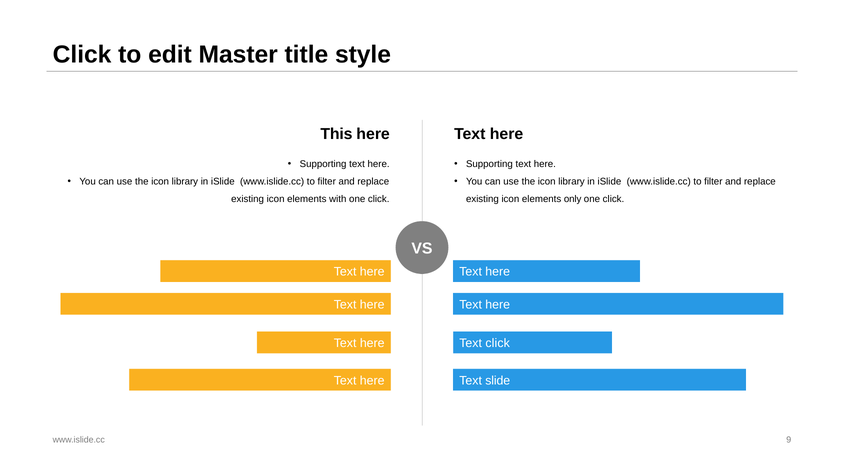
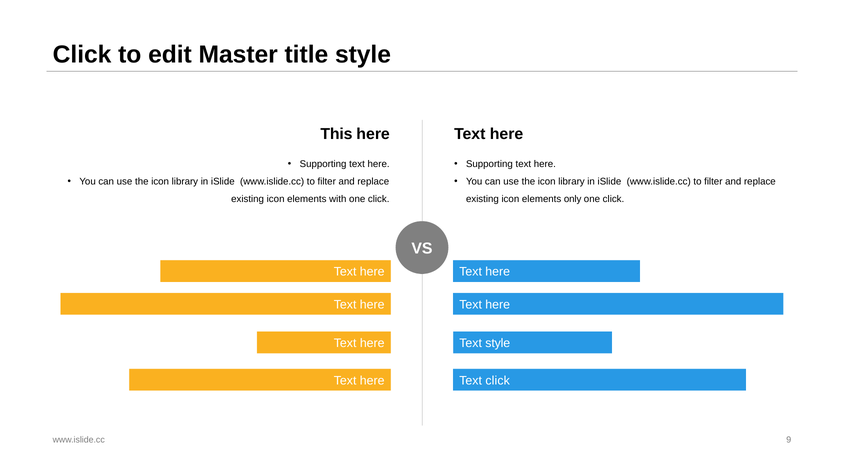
Text click: click -> style
Text slide: slide -> click
